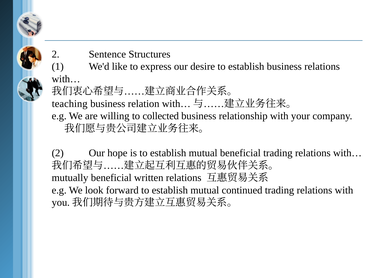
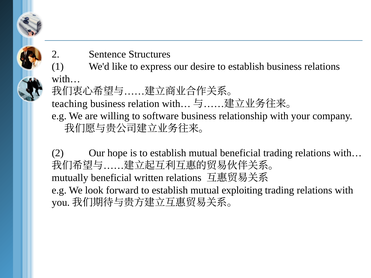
collected: collected -> software
continued: continued -> exploiting
